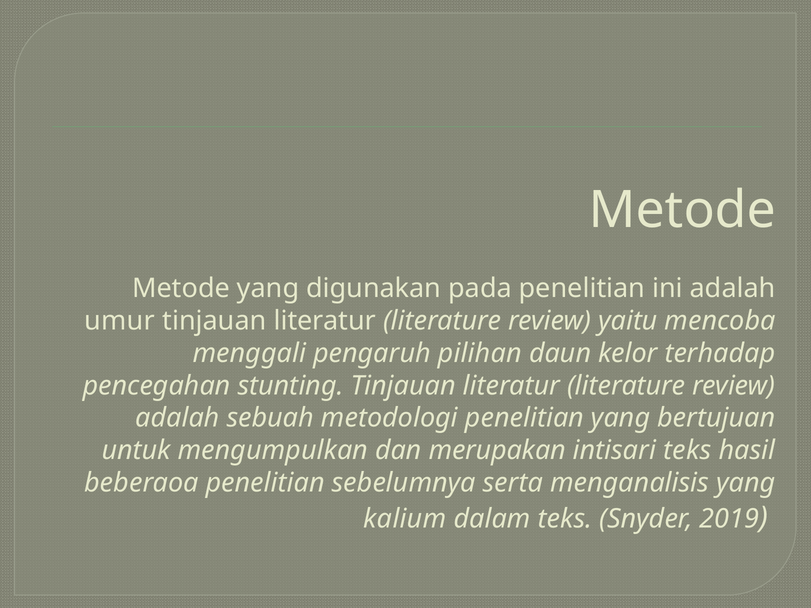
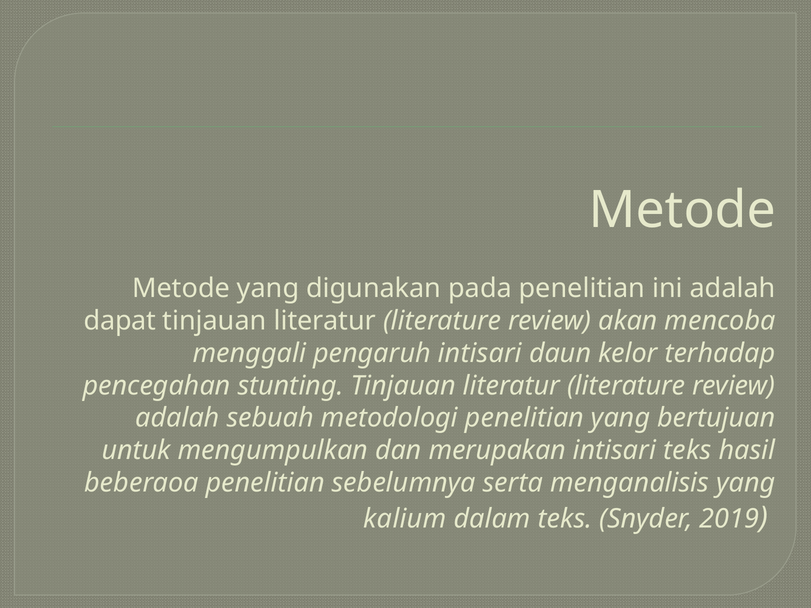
umur: umur -> dapat
yaitu: yaitu -> akan
pengaruh pilihan: pilihan -> intisari
